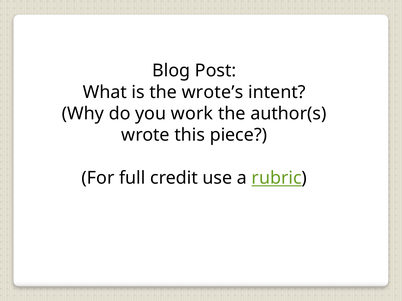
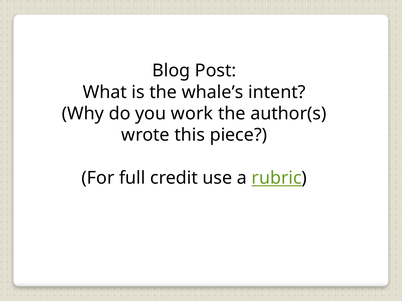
wrote’s: wrote’s -> whale’s
